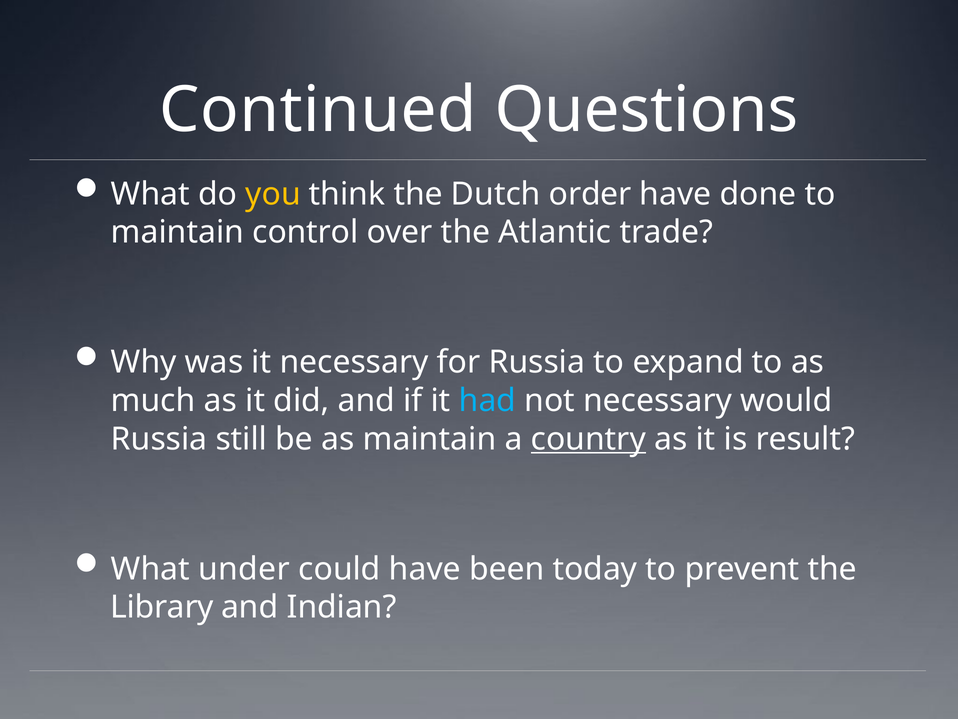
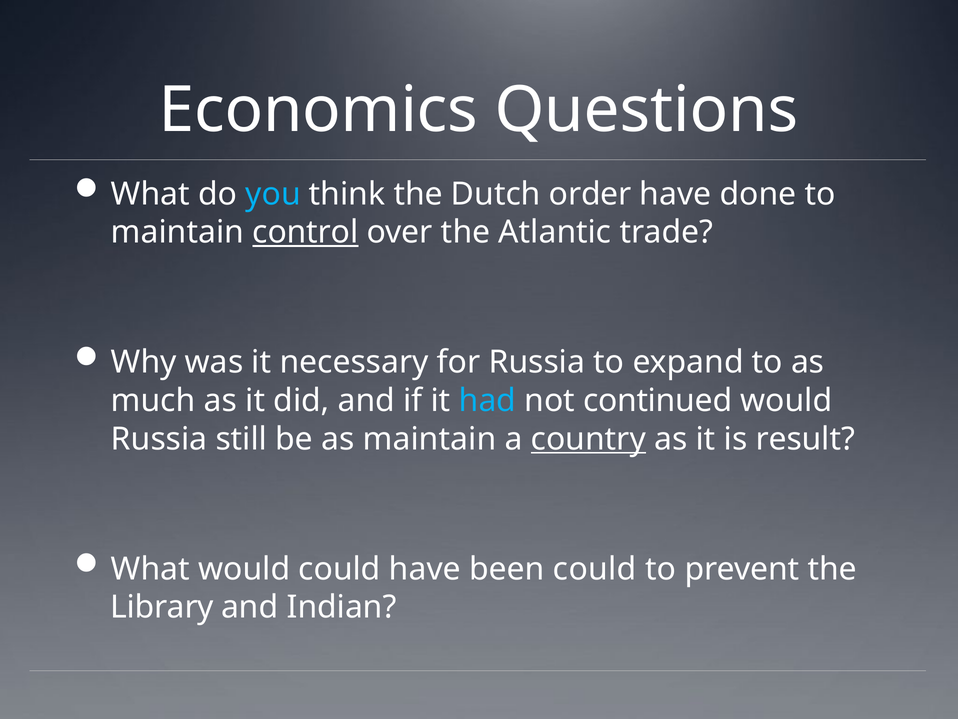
Continued: Continued -> Economics
you colour: yellow -> light blue
control underline: none -> present
not necessary: necessary -> continued
What under: under -> would
been today: today -> could
